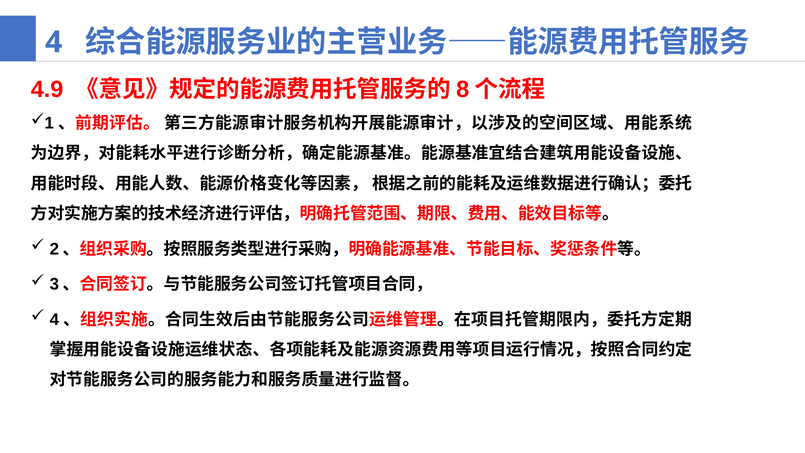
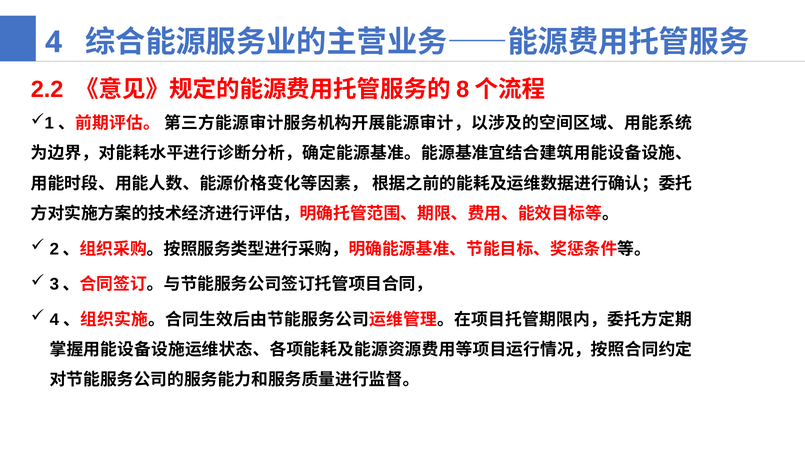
4.9: 4.9 -> 2.2
